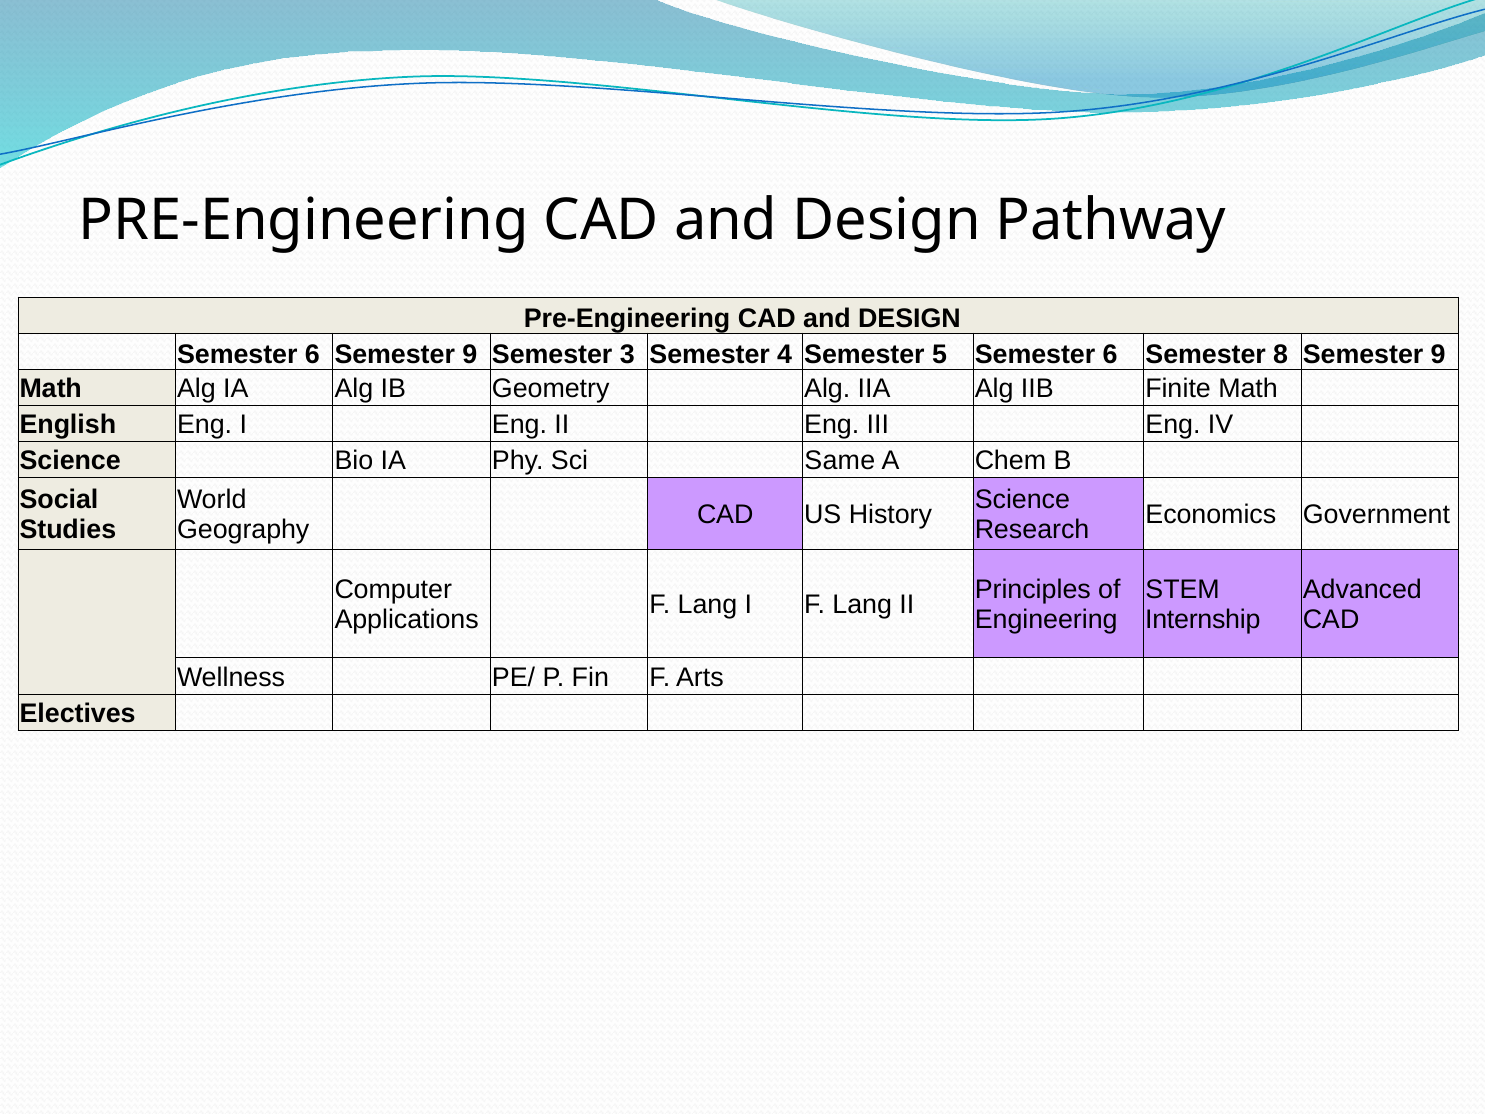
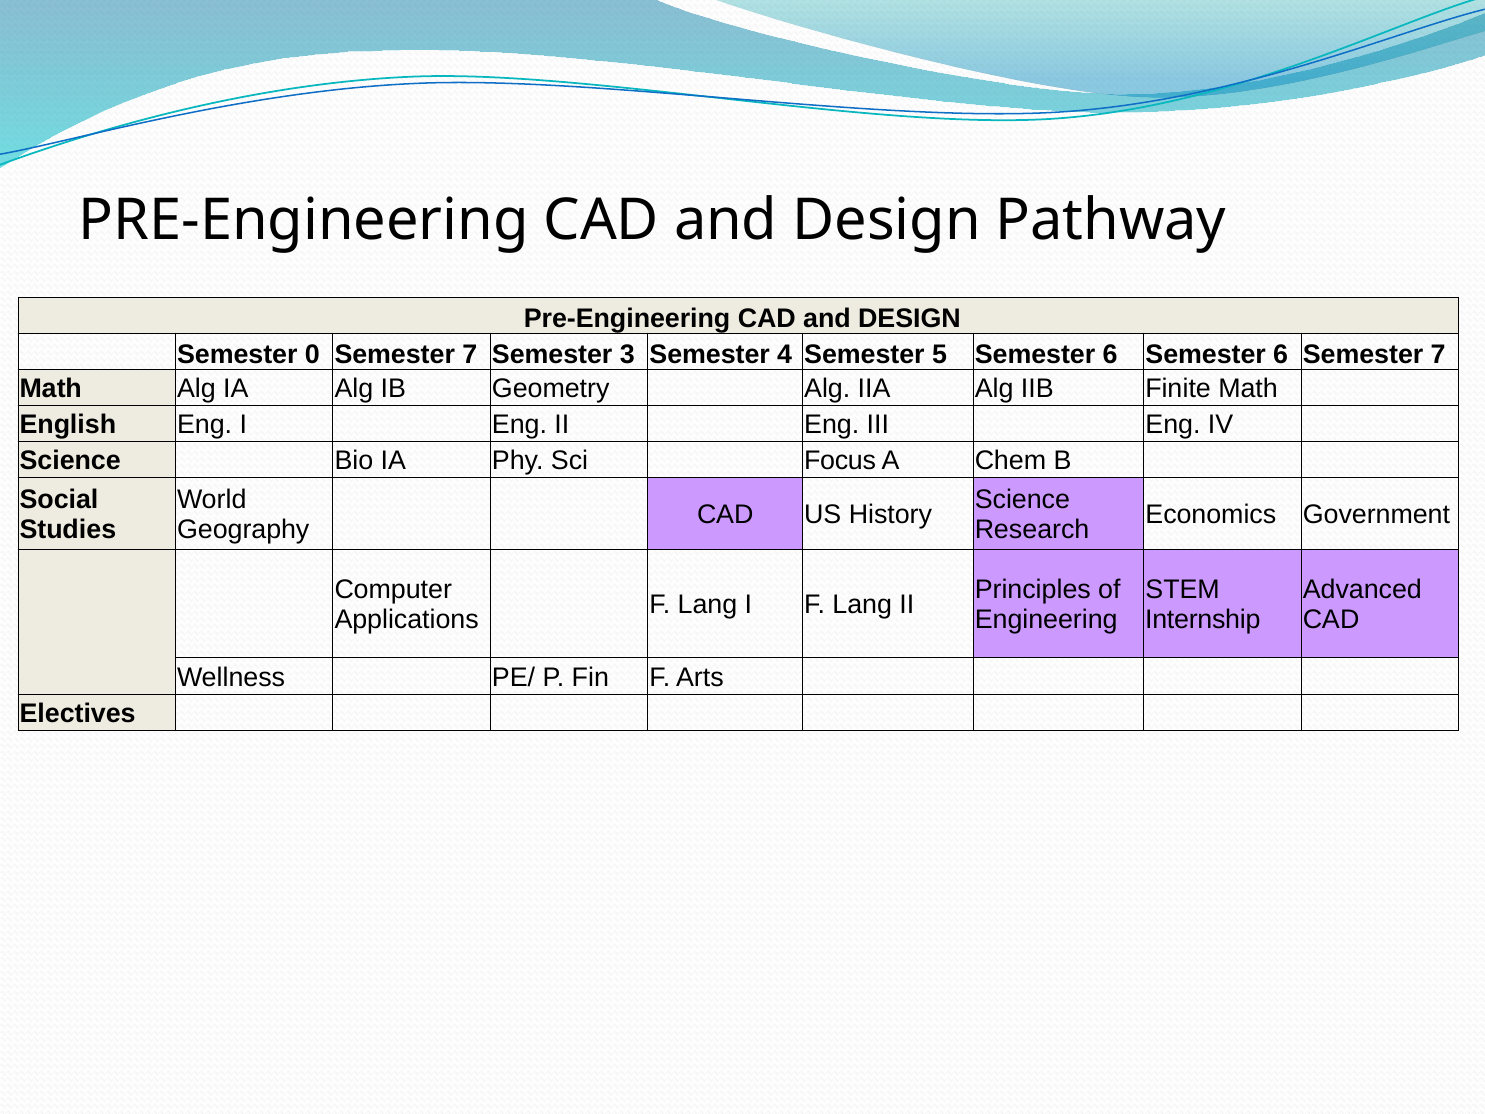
6 at (312, 355): 6 -> 0
9 at (470, 355): 9 -> 7
6 Semester 8: 8 -> 6
9 at (1438, 355): 9 -> 7
Same: Same -> Focus
